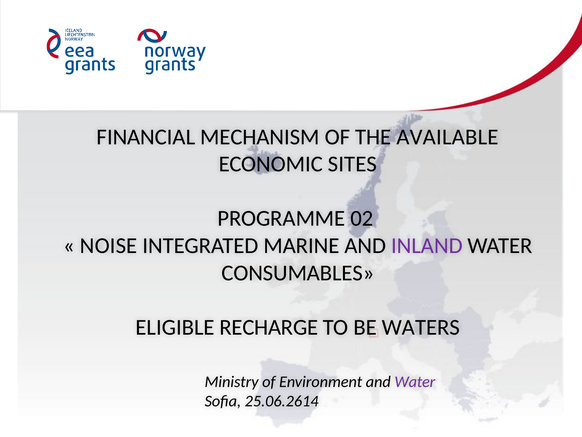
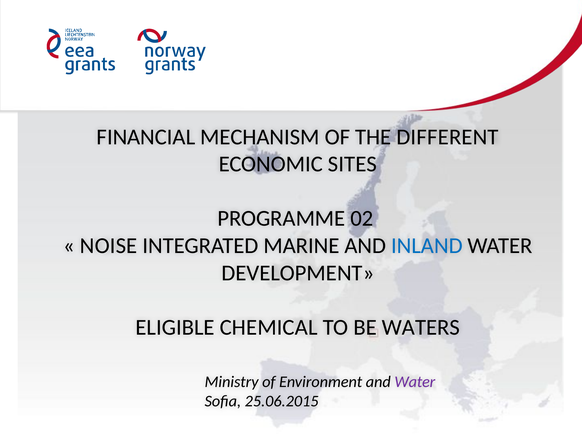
AVAILABLE: AVAILABLE -> DIFFERENT
INLAND colour: purple -> blue
CONSUMABLES: CONSUMABLES -> DEVELOPMENT
RECHARGE: RECHARGE -> CHEMICAL
25.06.2614: 25.06.2614 -> 25.06.2015
